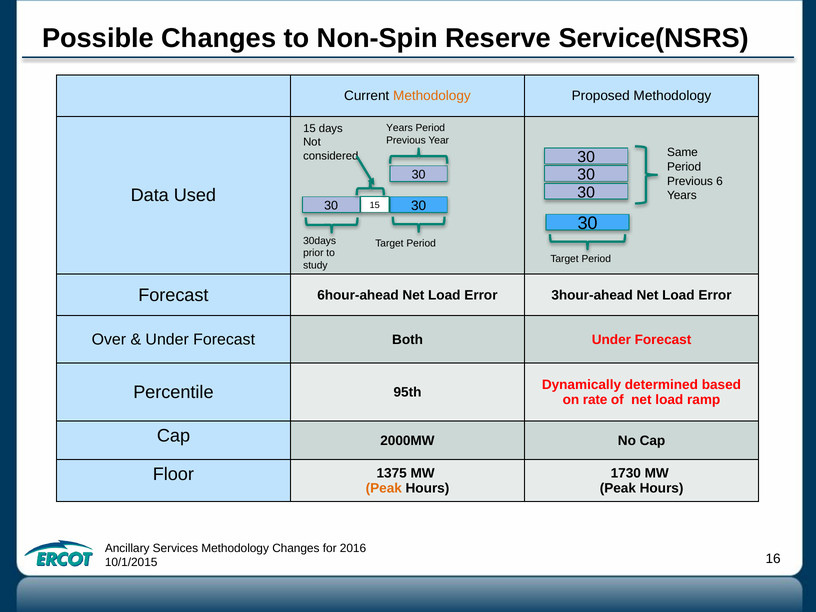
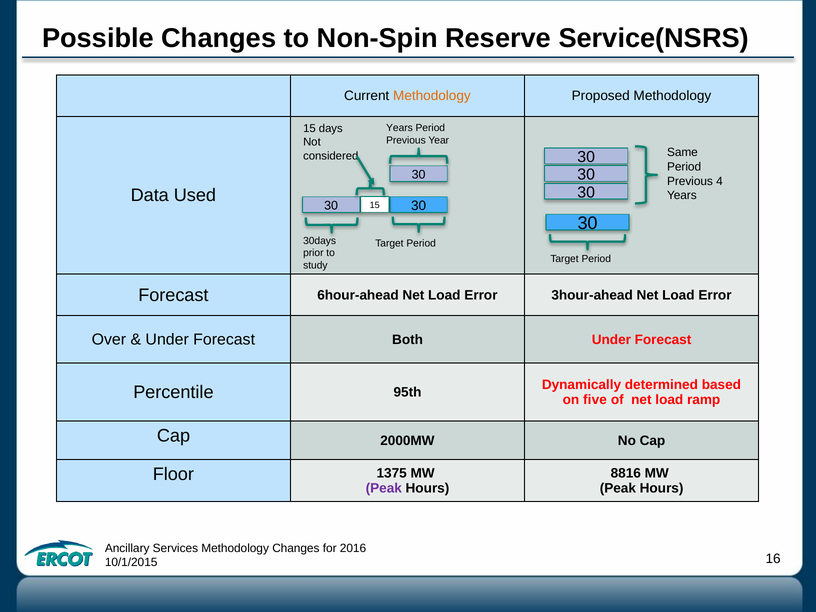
6: 6 -> 4
rate: rate -> five
1730: 1730 -> 8816
Peak at (384, 488) colour: orange -> purple
